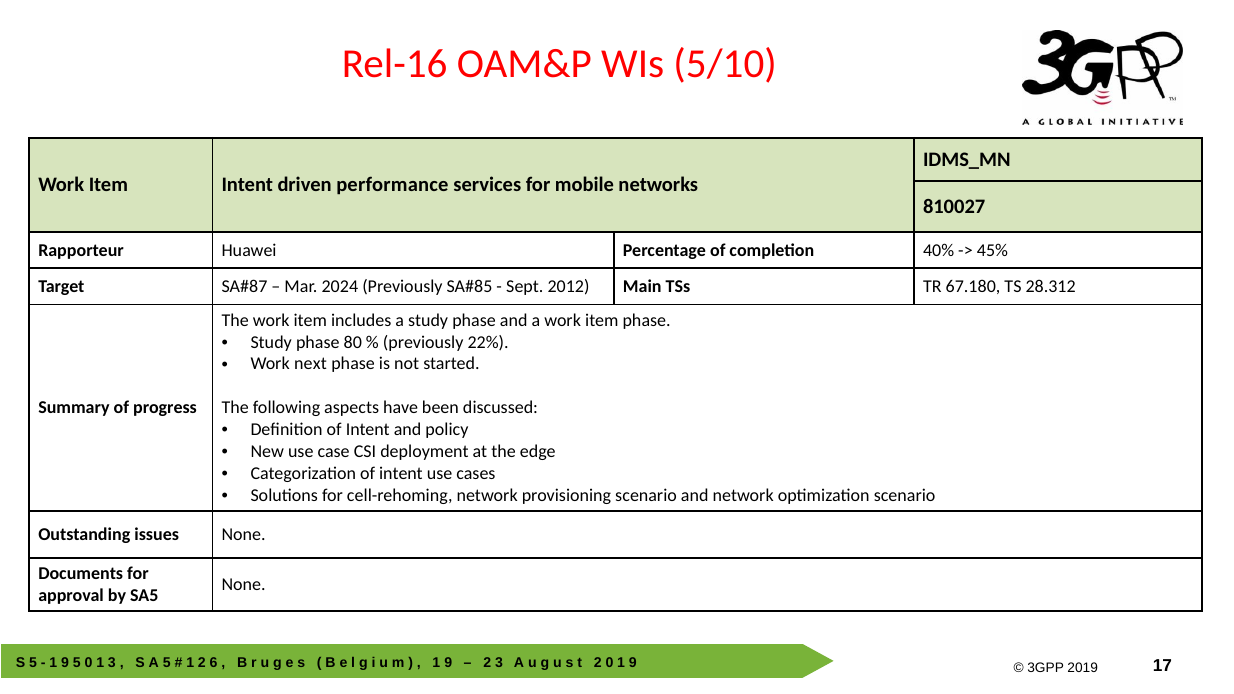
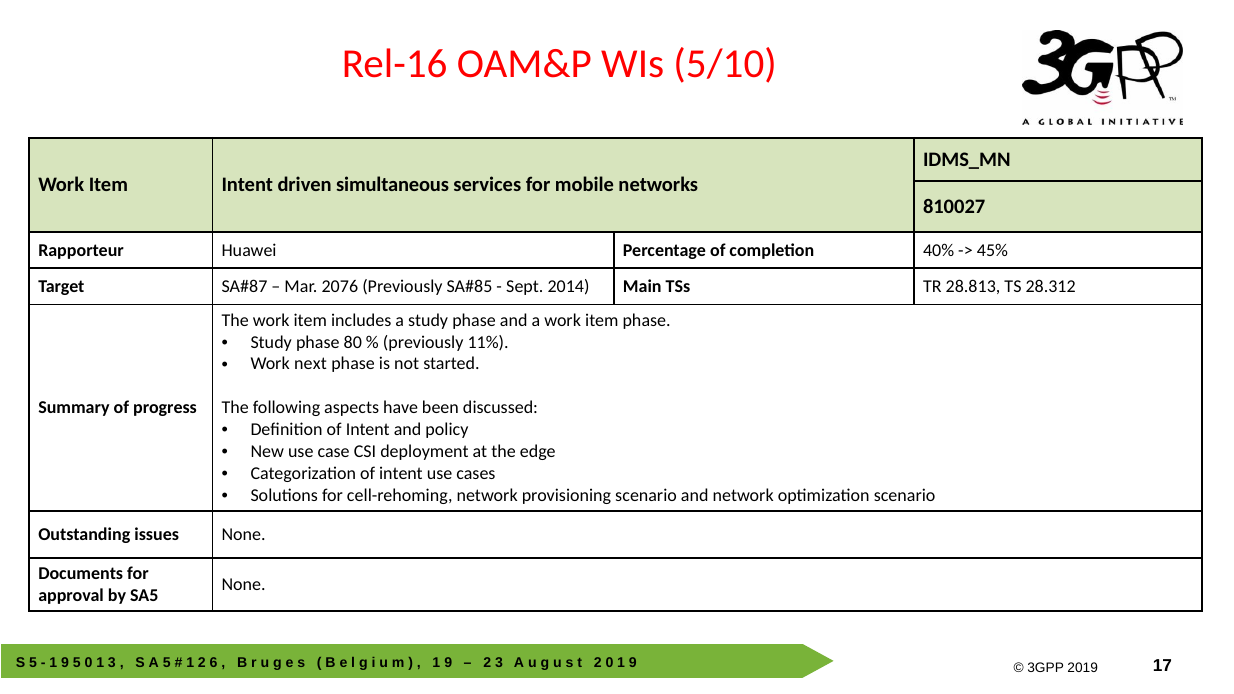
performance: performance -> simultaneous
2024: 2024 -> 2076
Sept 2012: 2012 -> 2014
67.180: 67.180 -> 28.813
22%: 22% -> 11%
